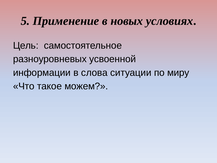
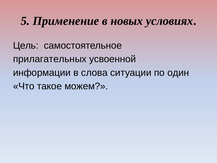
разноуровневых: разноуровневых -> прилагательных
миру: миру -> один
